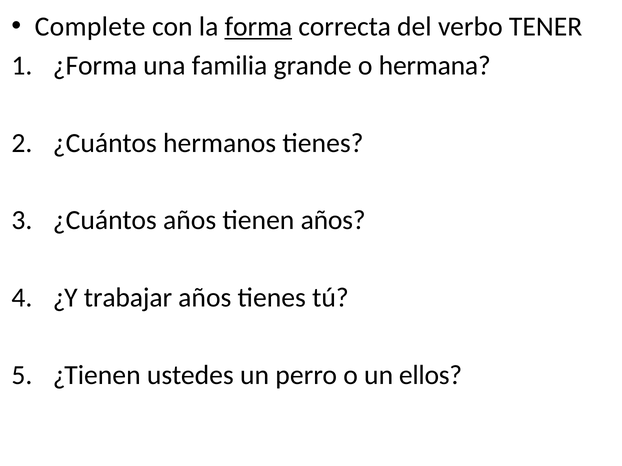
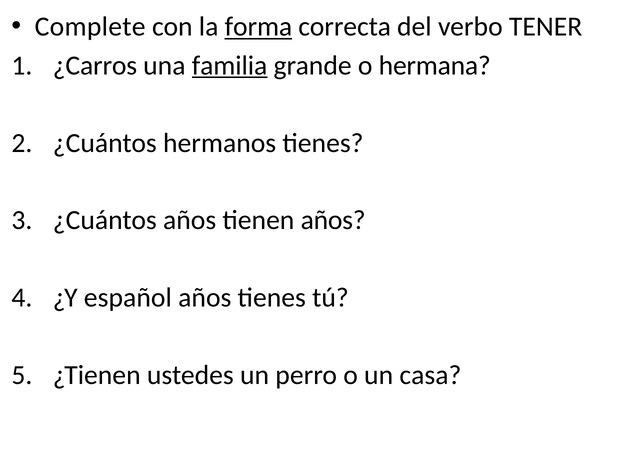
¿Forma: ¿Forma -> ¿Carros
familia underline: none -> present
trabajar: trabajar -> español
ellos: ellos -> casa
